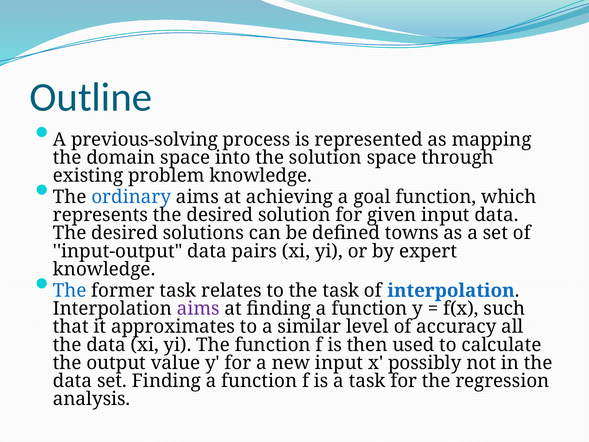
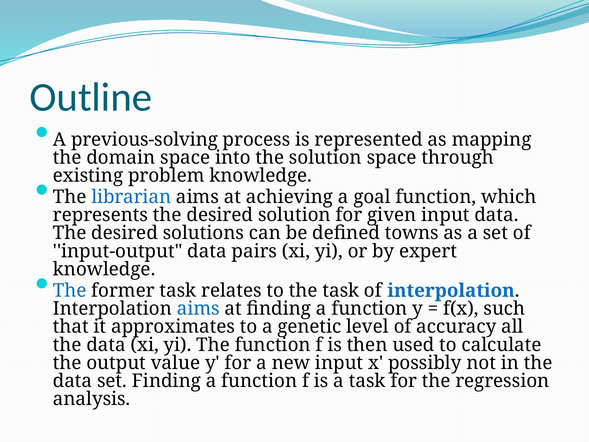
ordinary: ordinary -> librarian
aims at (198, 309) colour: purple -> blue
similar: similar -> genetic
